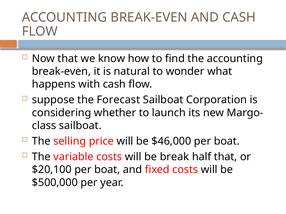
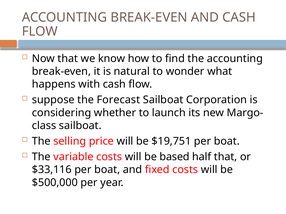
$46,000: $46,000 -> $19,751
break: break -> based
$20,100: $20,100 -> $33,116
